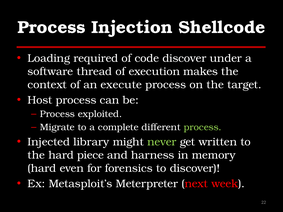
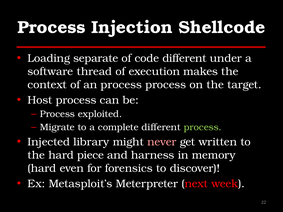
required: required -> separate
code discover: discover -> different
an execute: execute -> process
never colour: light green -> pink
